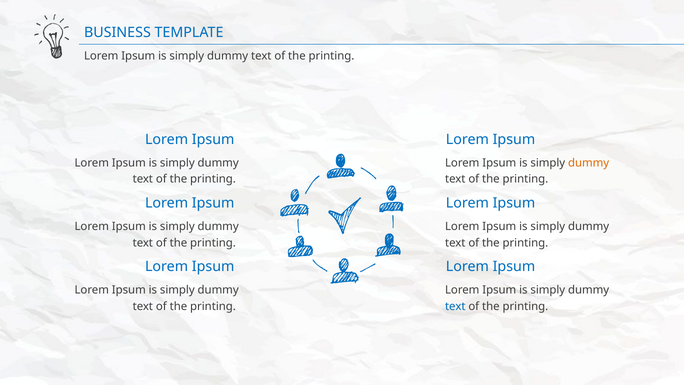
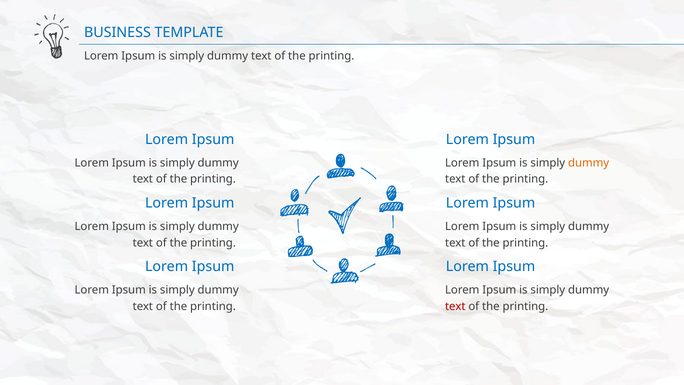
text at (455, 306) colour: blue -> red
